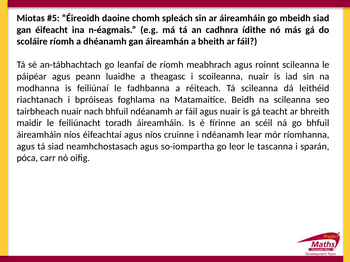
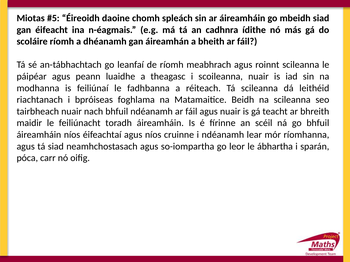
tascanna: tascanna -> ábhartha
